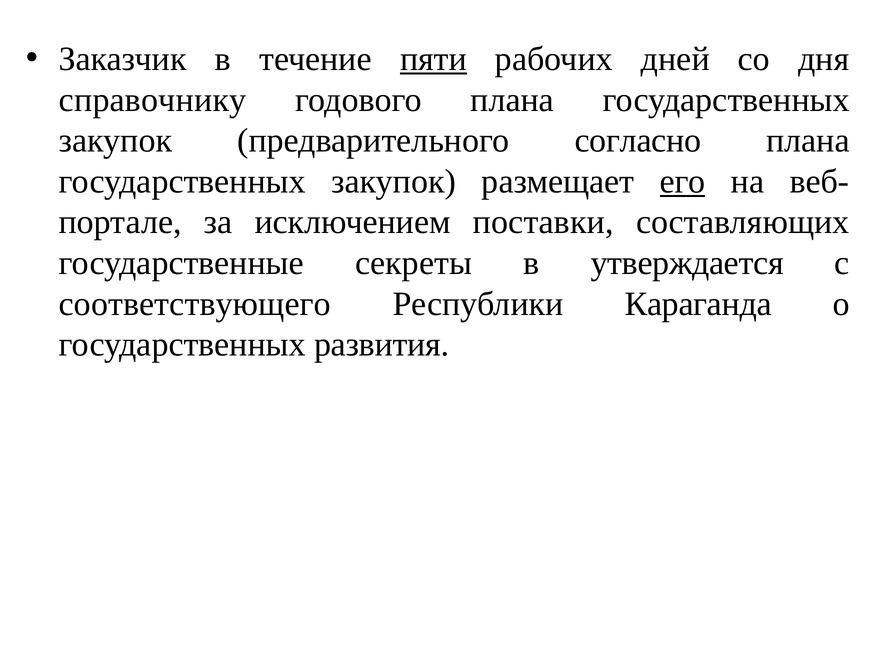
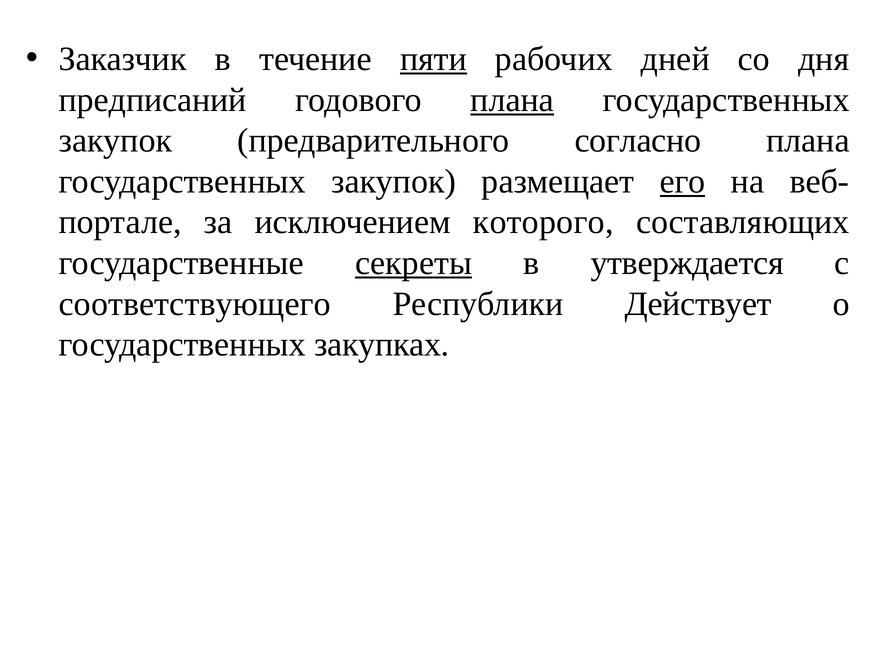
справочнику: справочнику -> предписаний
плана at (512, 100) underline: none -> present
поставки: поставки -> которого
секреты underline: none -> present
Караганда: Караганда -> Действует
развития: развития -> закупках
